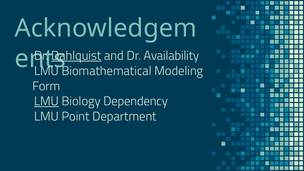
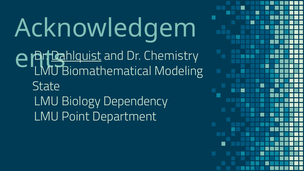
Availability: Availability -> Chemistry
Form: Form -> State
LMU at (46, 101) underline: present -> none
